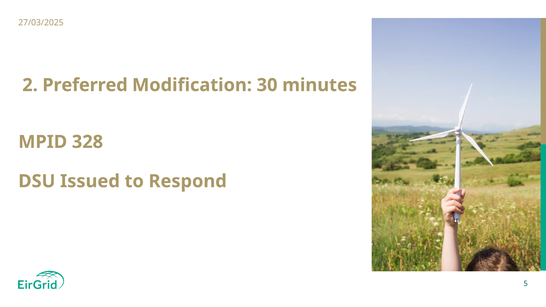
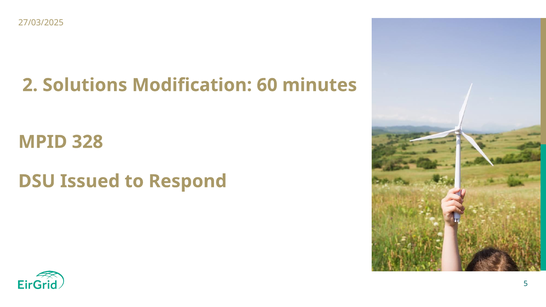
Preferred: Preferred -> Solutions
30: 30 -> 60
